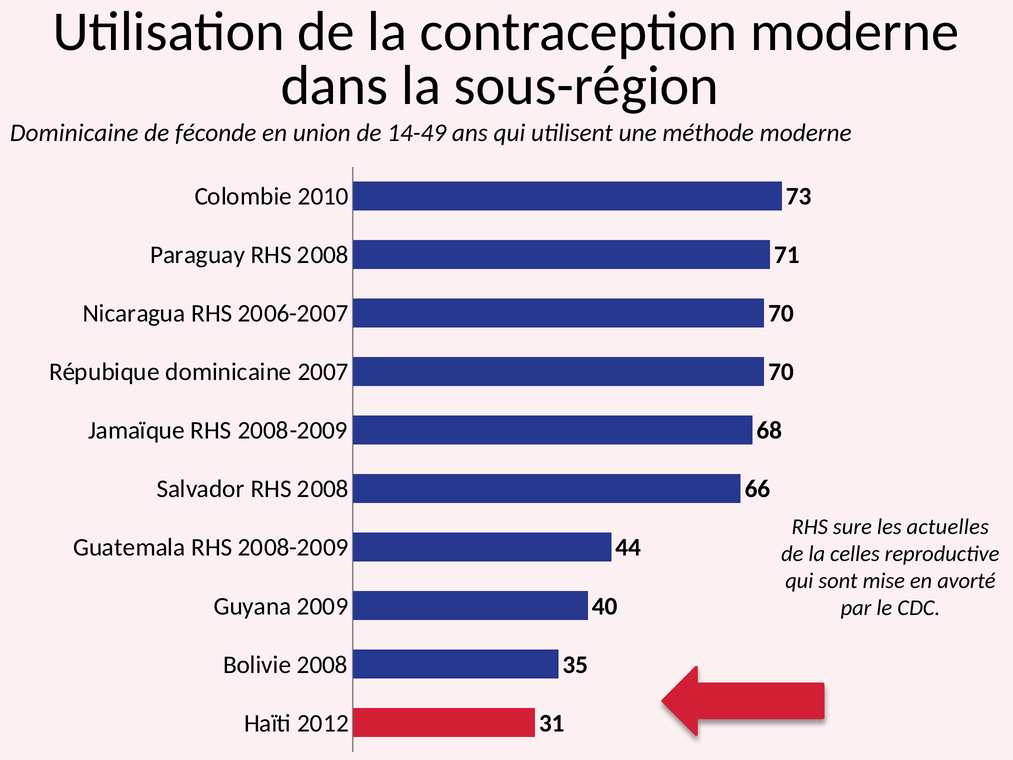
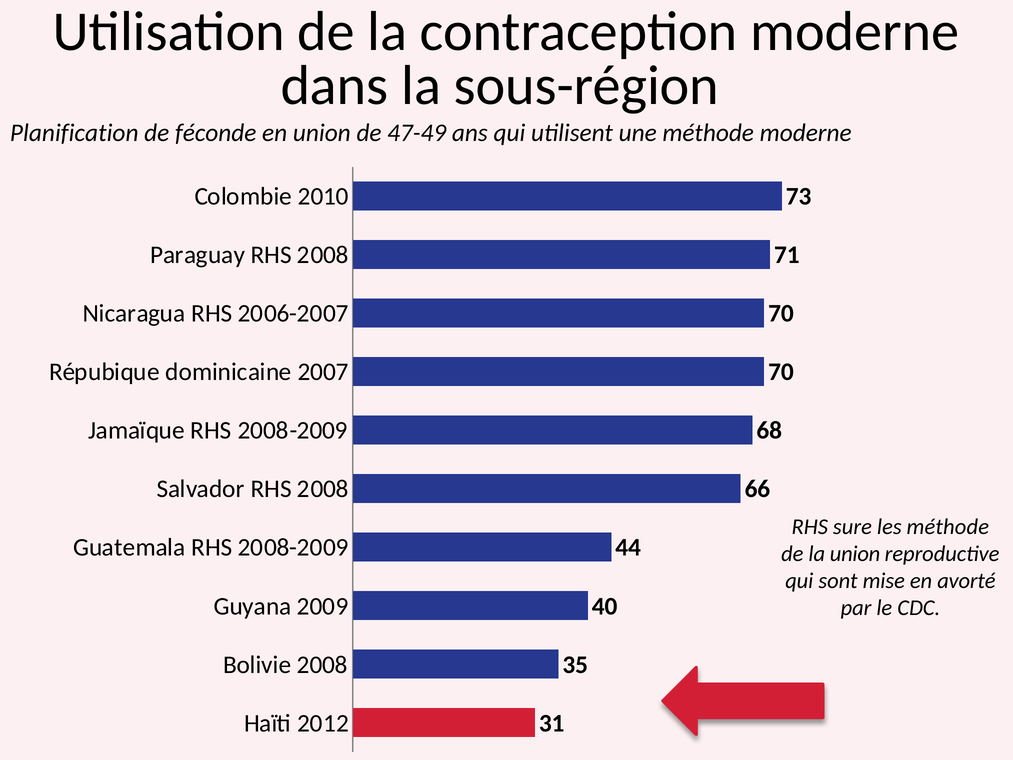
Dominicaine at (74, 133): Dominicaine -> Planification
14-49: 14-49 -> 47-49
les actuelles: actuelles -> méthode
la celles: celles -> union
